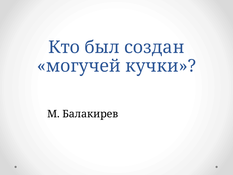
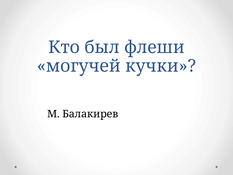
создан: создан -> флеши
